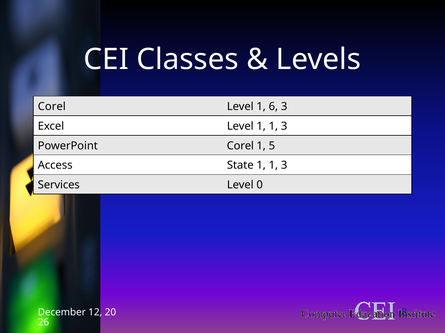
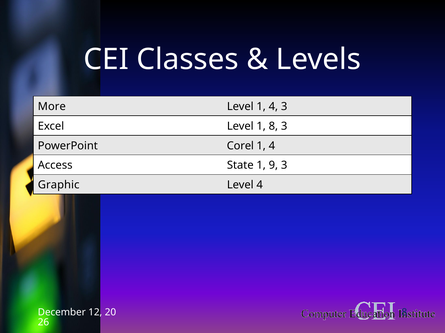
Corel at (52, 107): Corel -> More
Level 1 6: 6 -> 4
Level 1 1: 1 -> 8
5 at (272, 146): 5 -> 4
1 at (273, 166): 1 -> 9
Services: Services -> Graphic
Level 0: 0 -> 4
